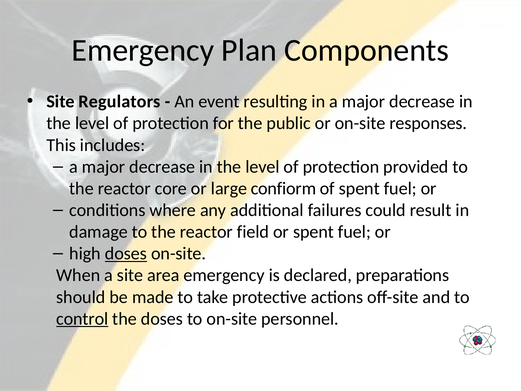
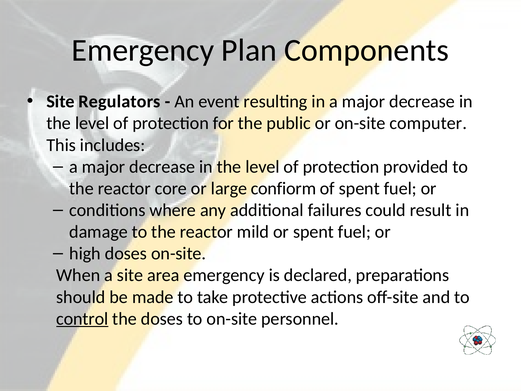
responses: responses -> computer
field: field -> mild
doses at (126, 253) underline: present -> none
